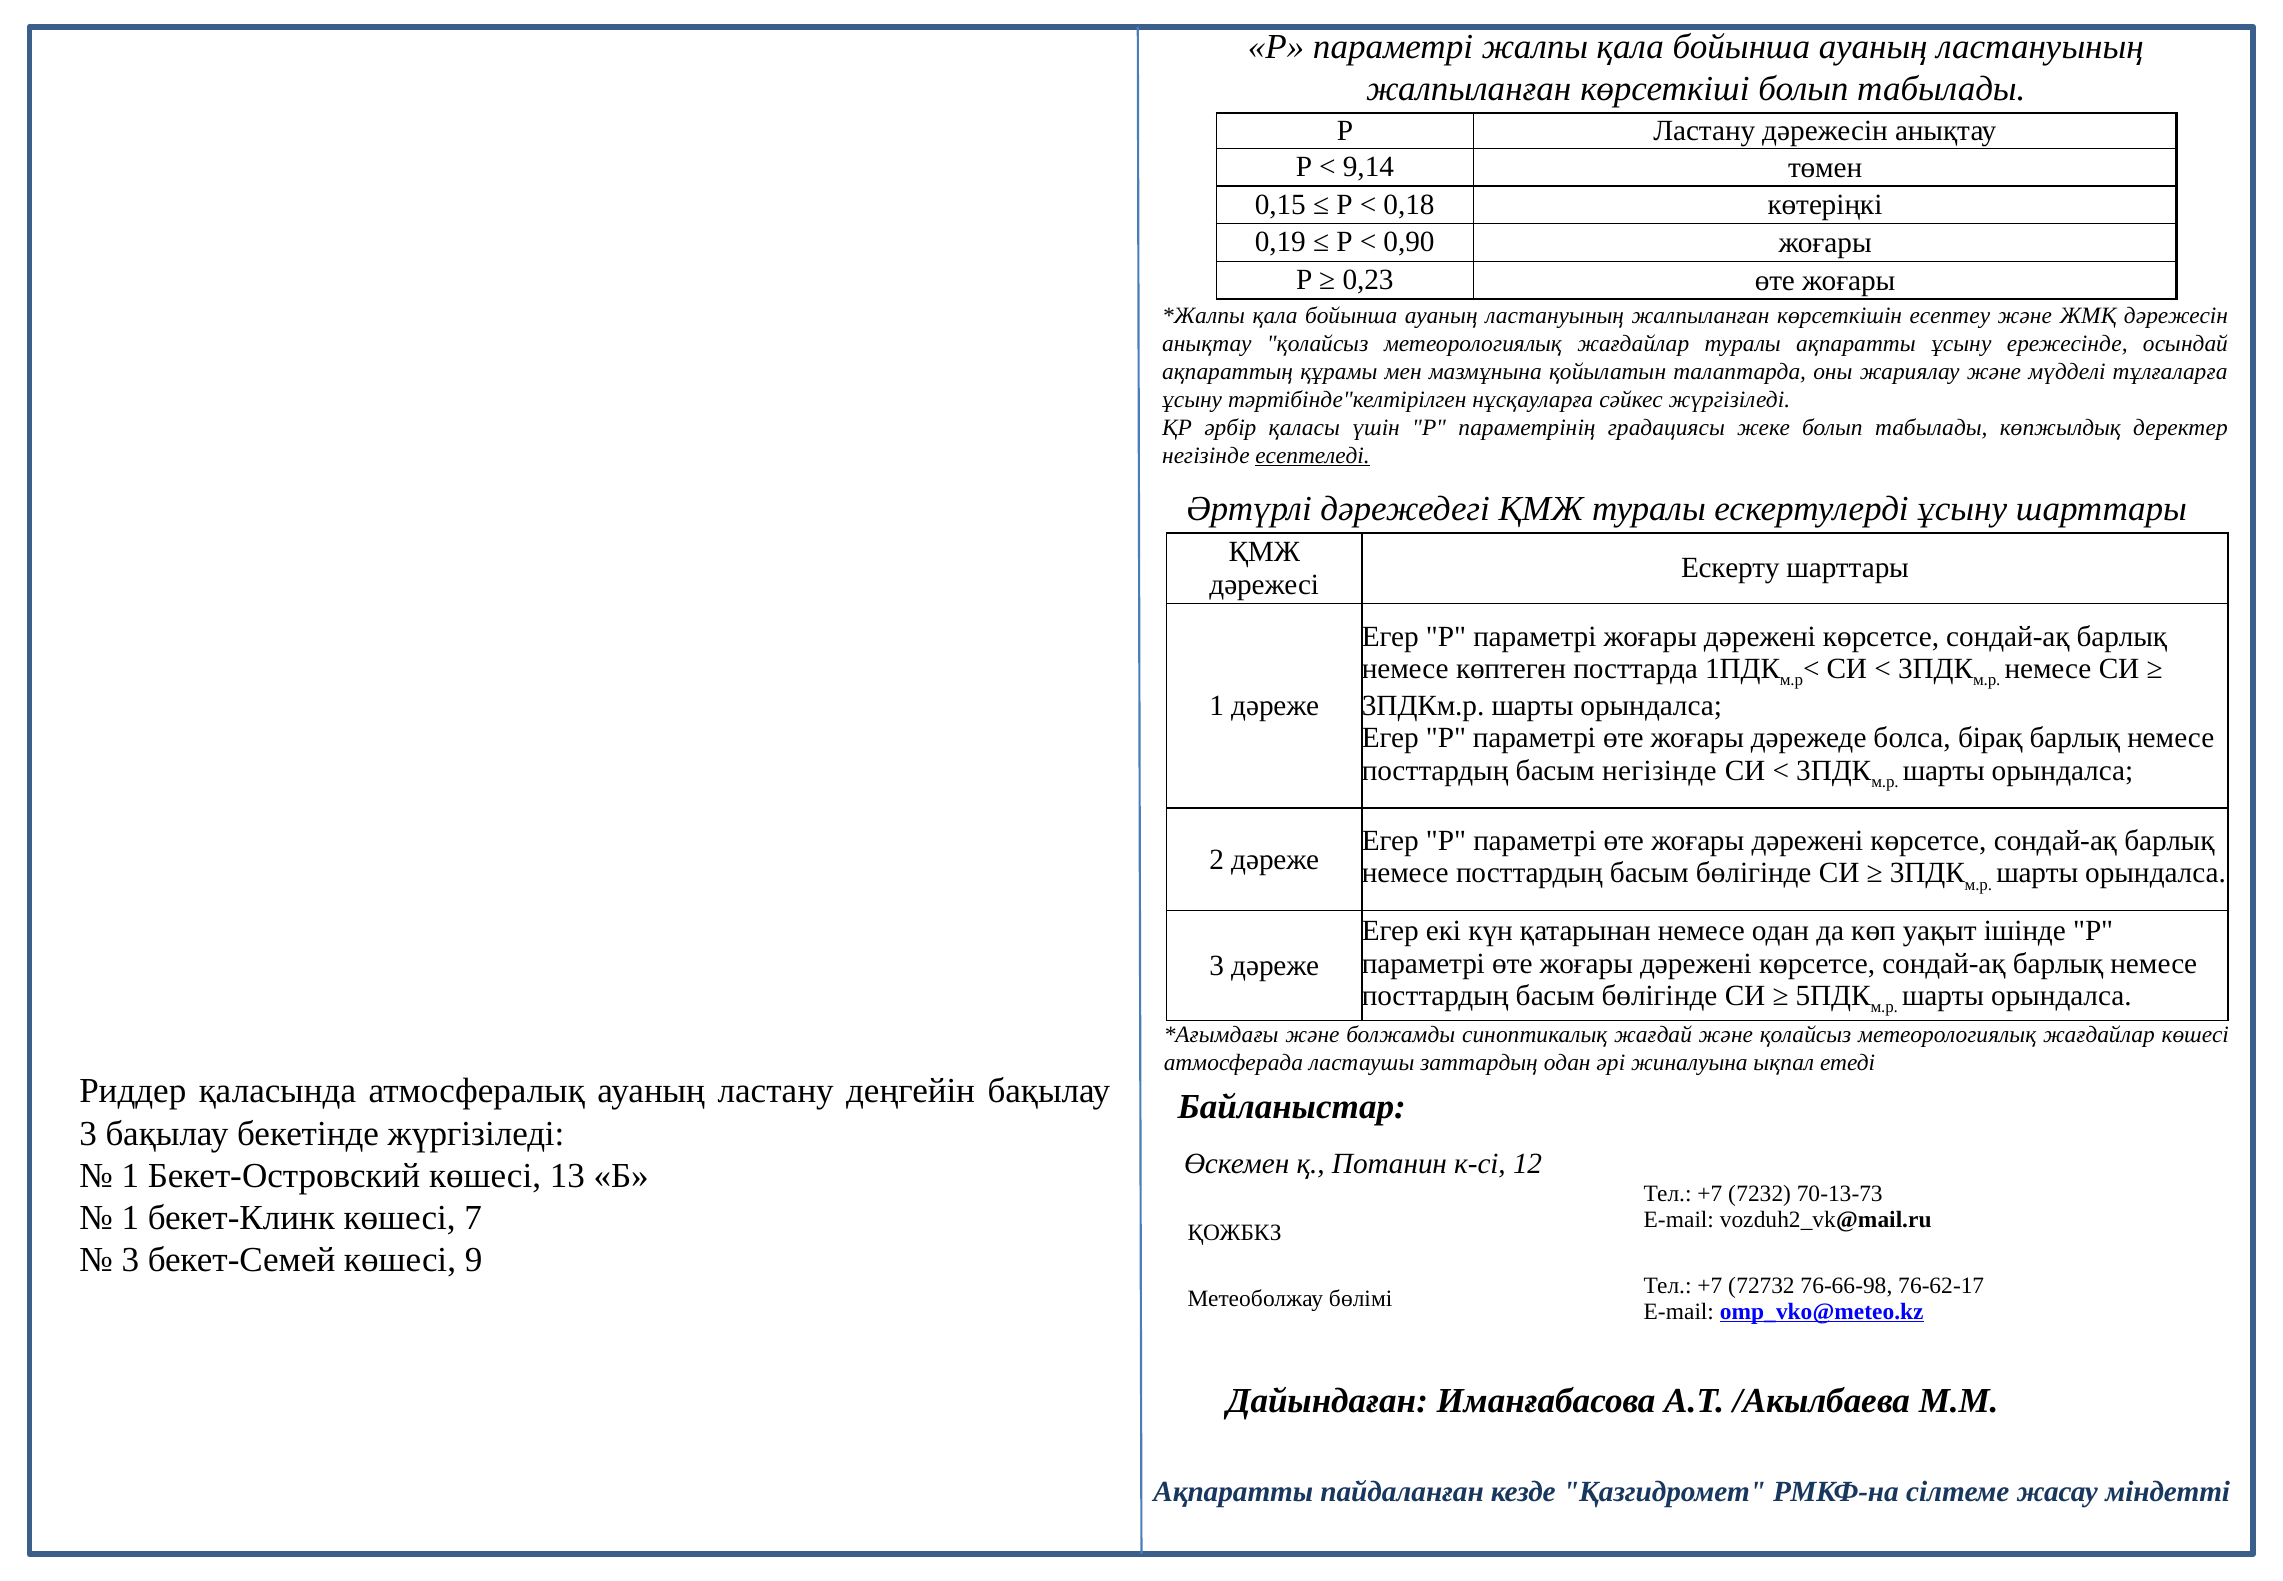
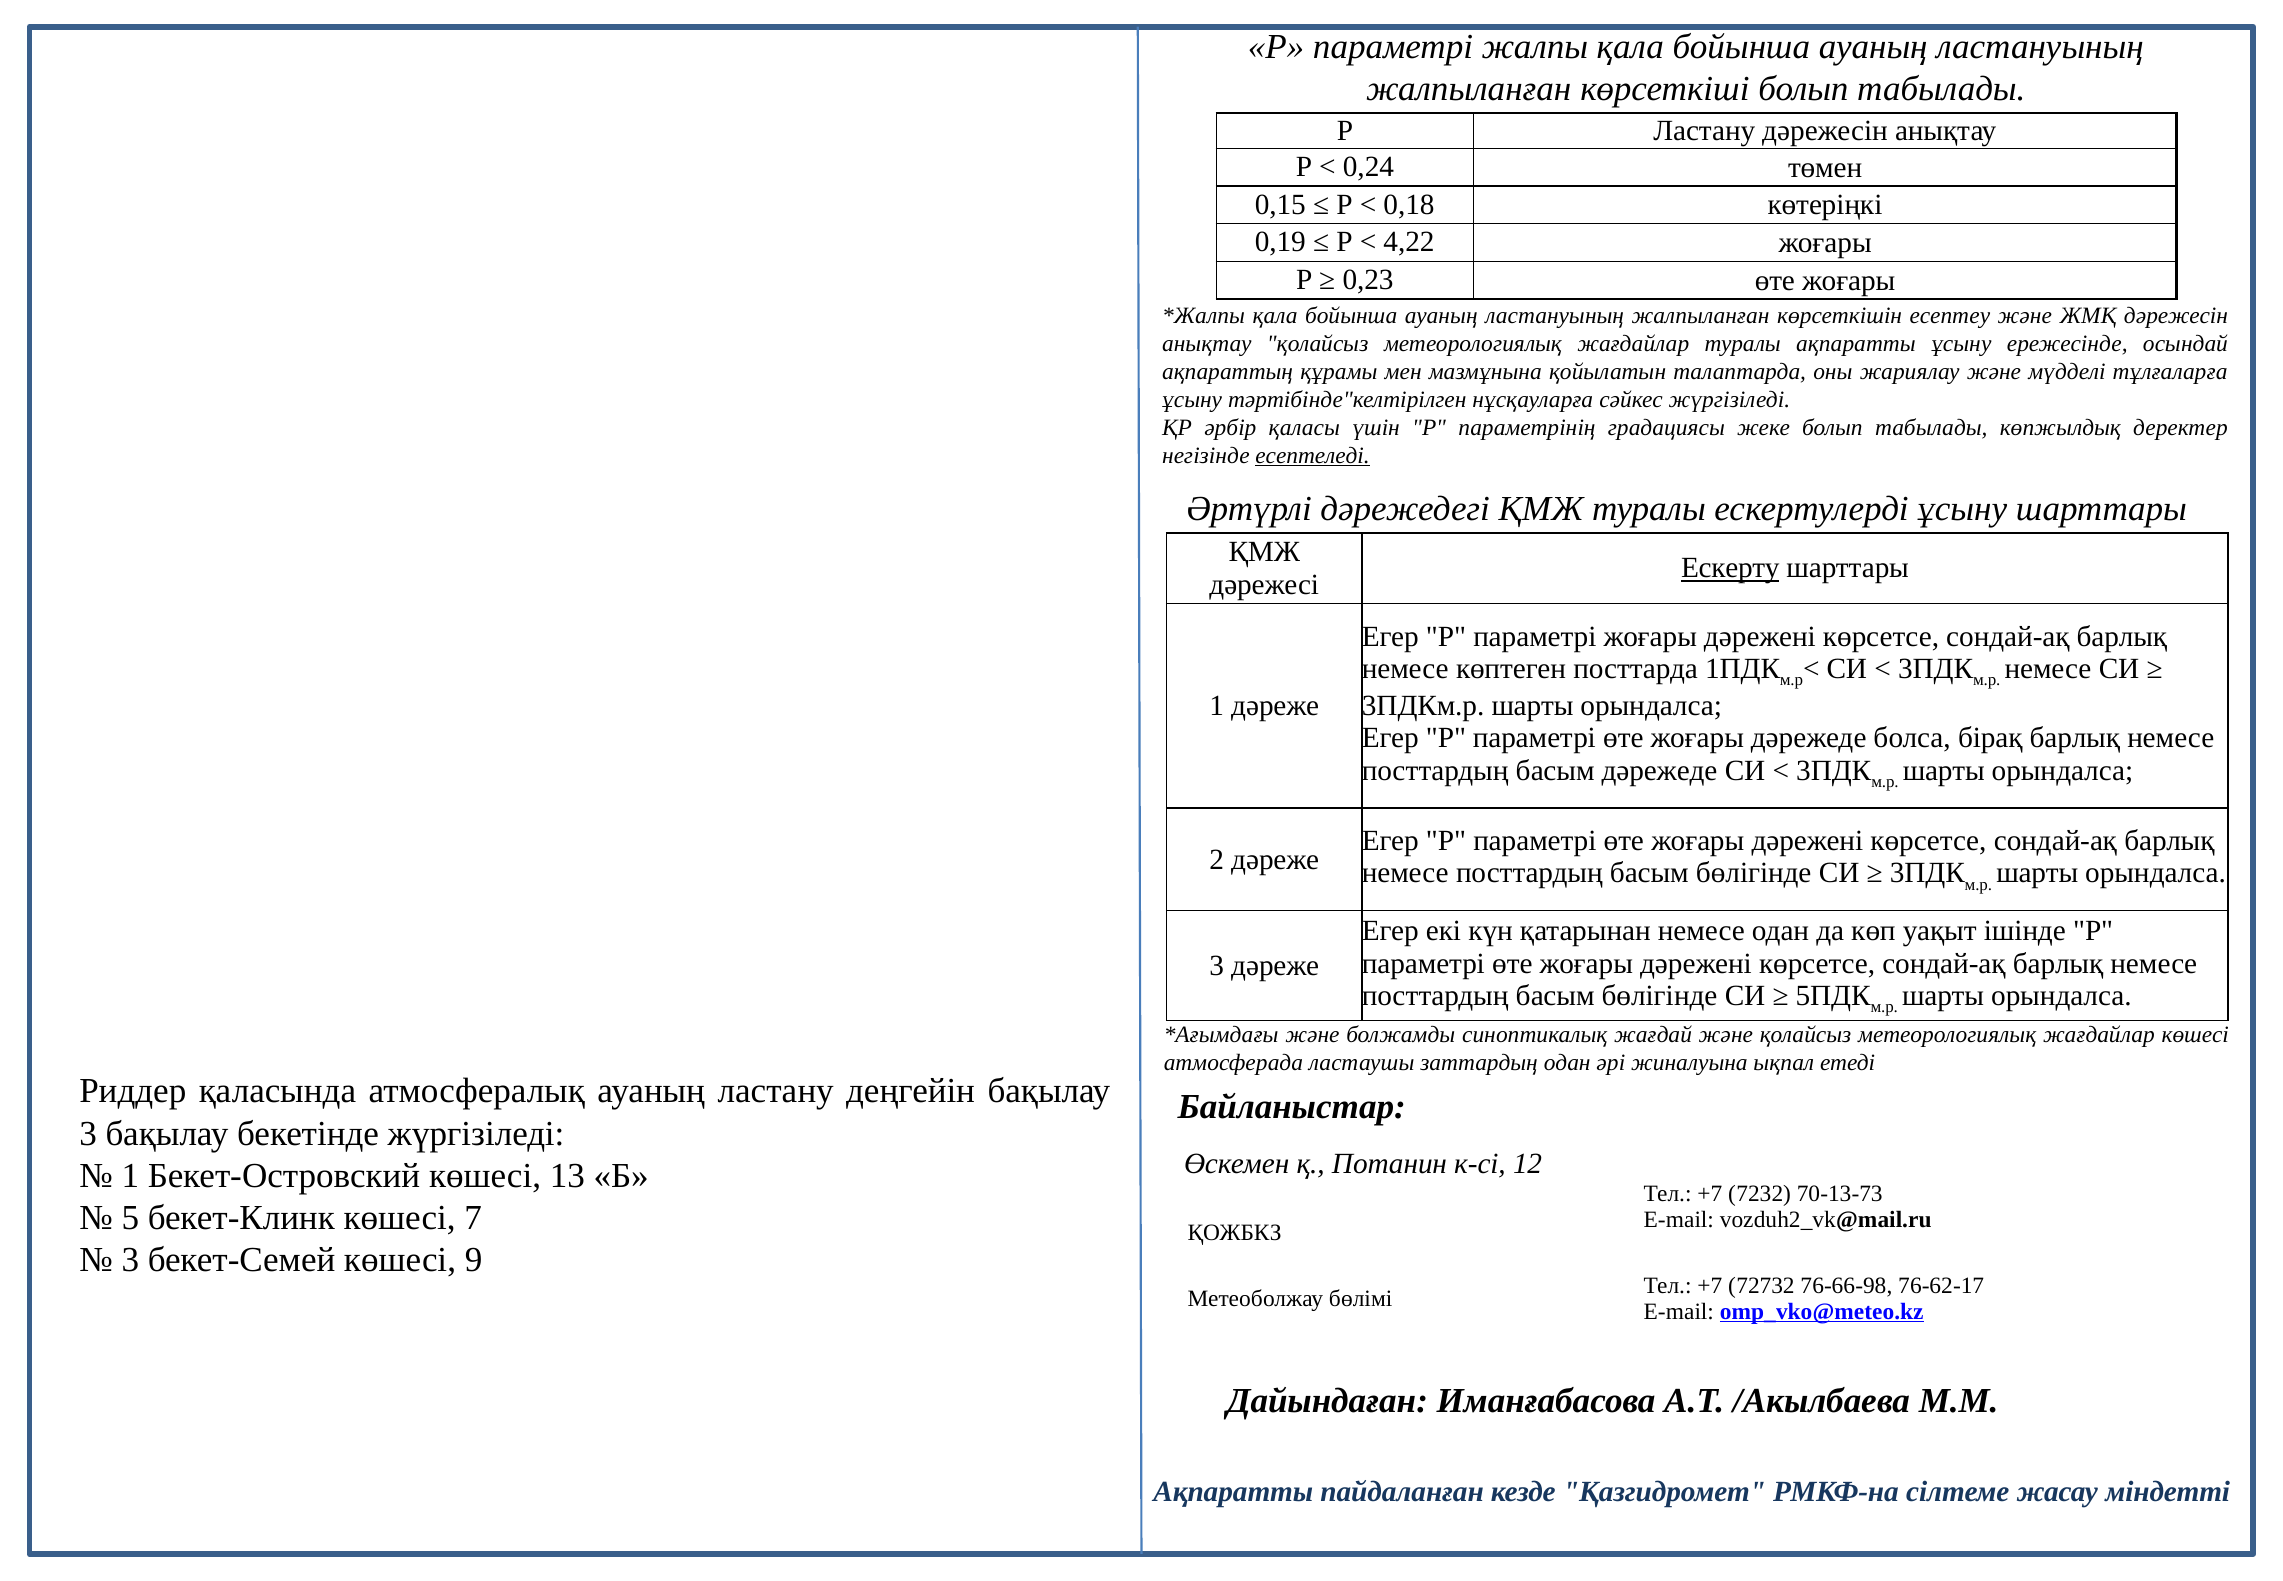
9,14: 9,14 -> 0,24
0,90: 0,90 -> 4,22
Ескерту underline: none -> present
басым негізінде: негізінде -> дәрежеде
1 at (130, 1217): 1 -> 5
